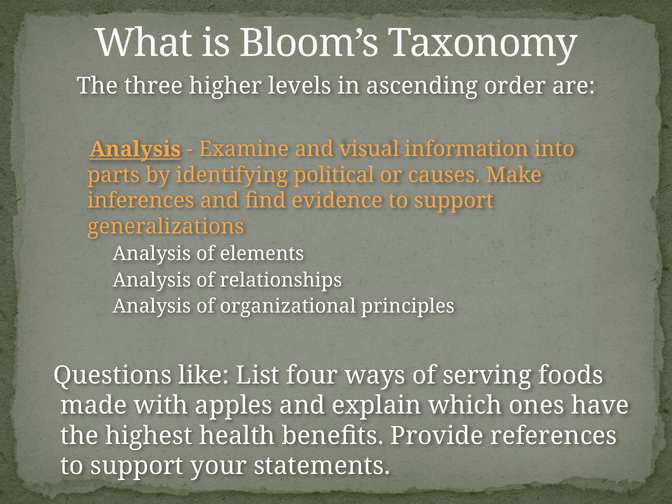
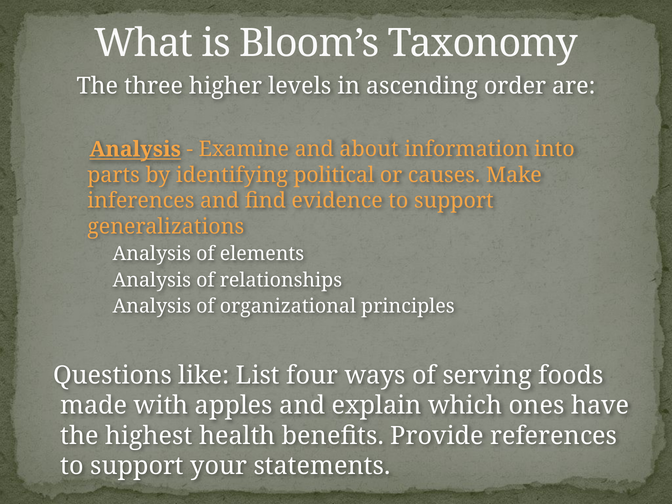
visual: visual -> about
